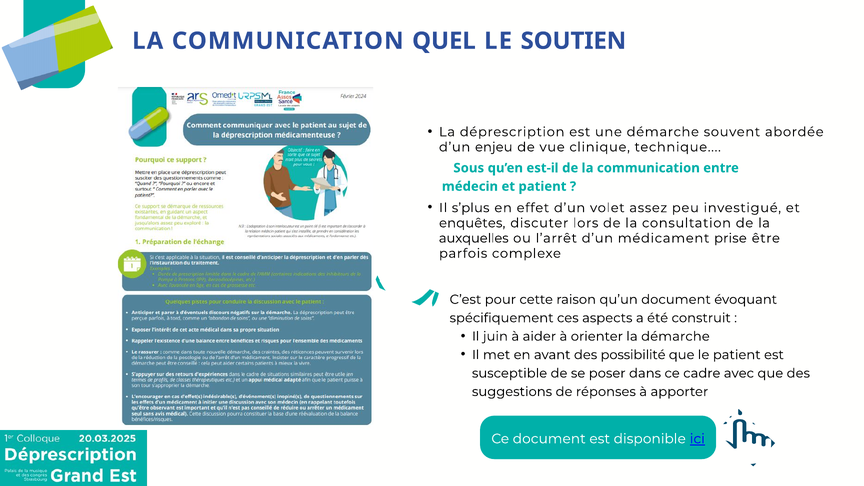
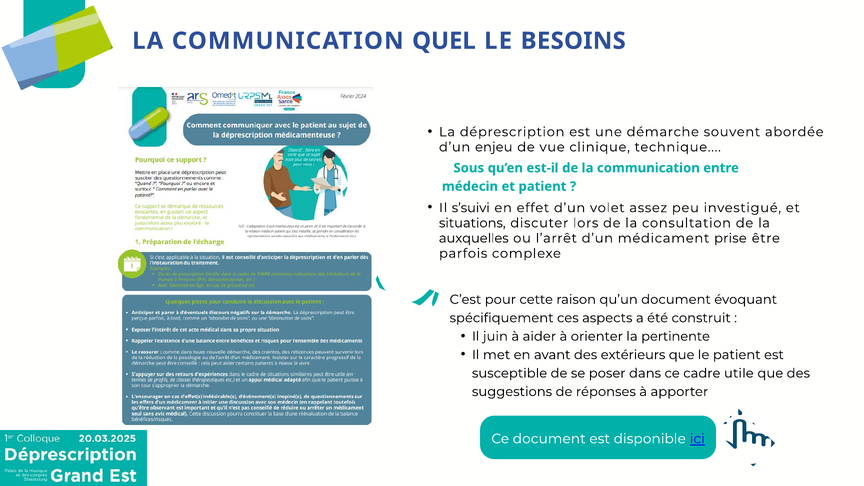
SOUTIEN: SOUTIEN -> BESOINS
s’plus: s’plus -> s’suivi
enquêtes: enquêtes -> situations
la démarche: démarche -> pertinente
possibilité: possibilité -> extérieurs
avec: avec -> utile
